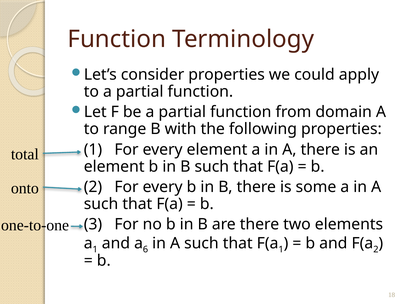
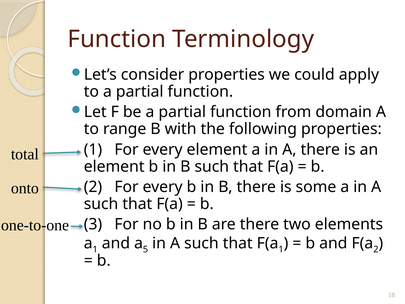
6: 6 -> 5
